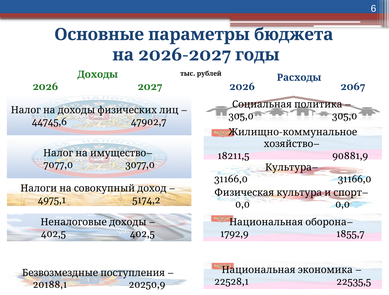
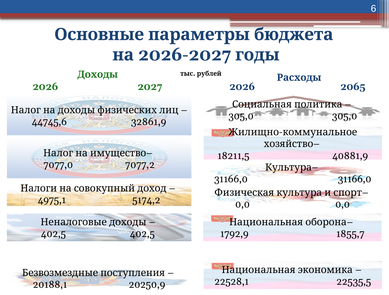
2067: 2067 -> 2065
47902,7: 47902,7 -> 32861,9
90881,9: 90881,9 -> 40881,9
3077,0: 3077,0 -> 7077,2
